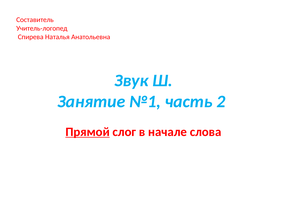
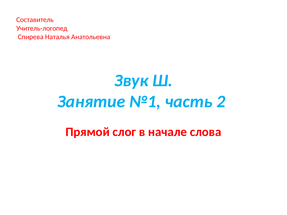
Прямой underline: present -> none
